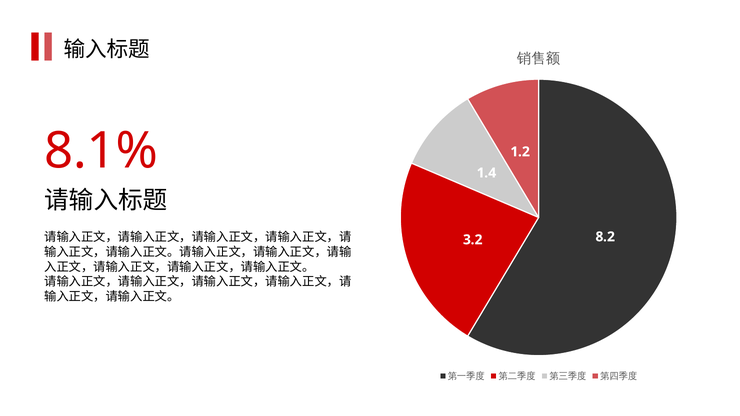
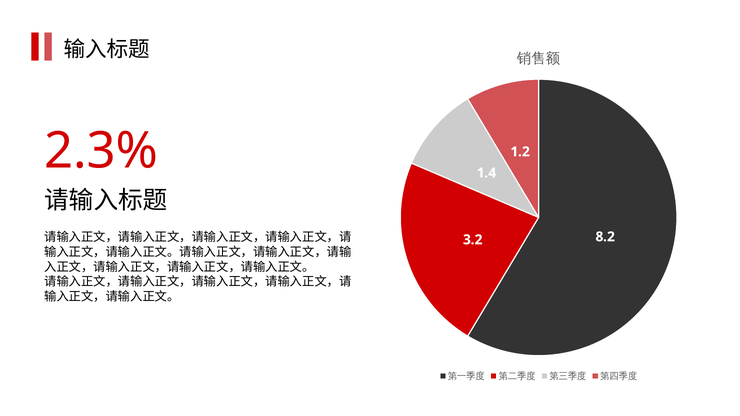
8.1%: 8.1% -> 2.3%
